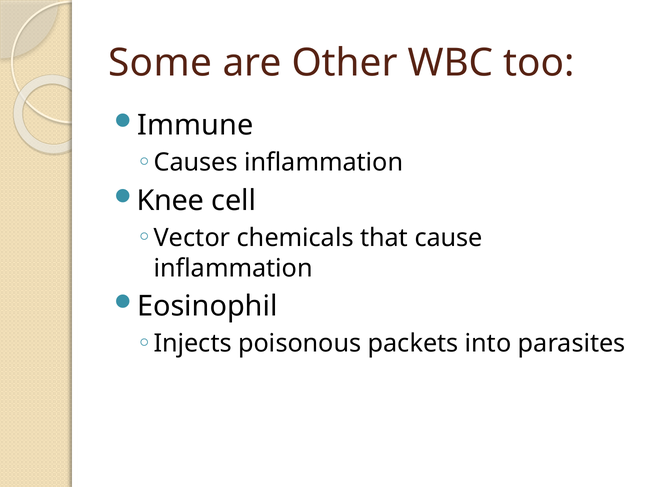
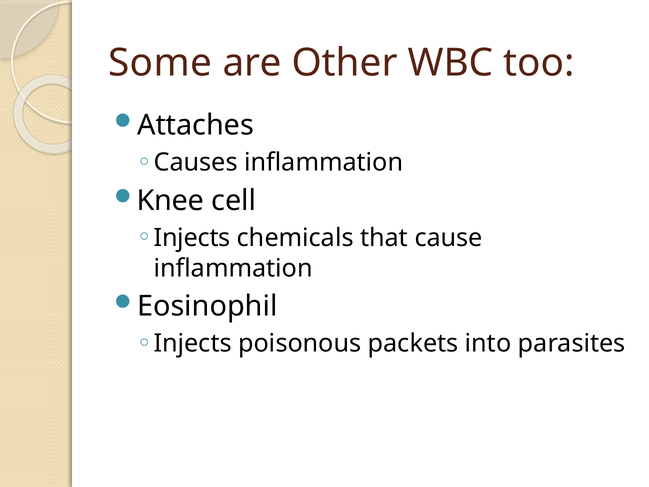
Immune: Immune -> Attaches
Vector at (192, 238): Vector -> Injects
